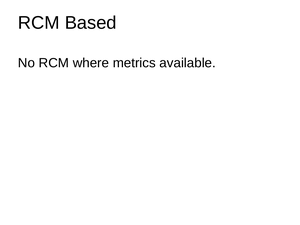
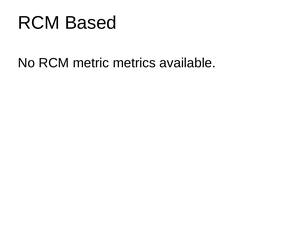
where: where -> metric
